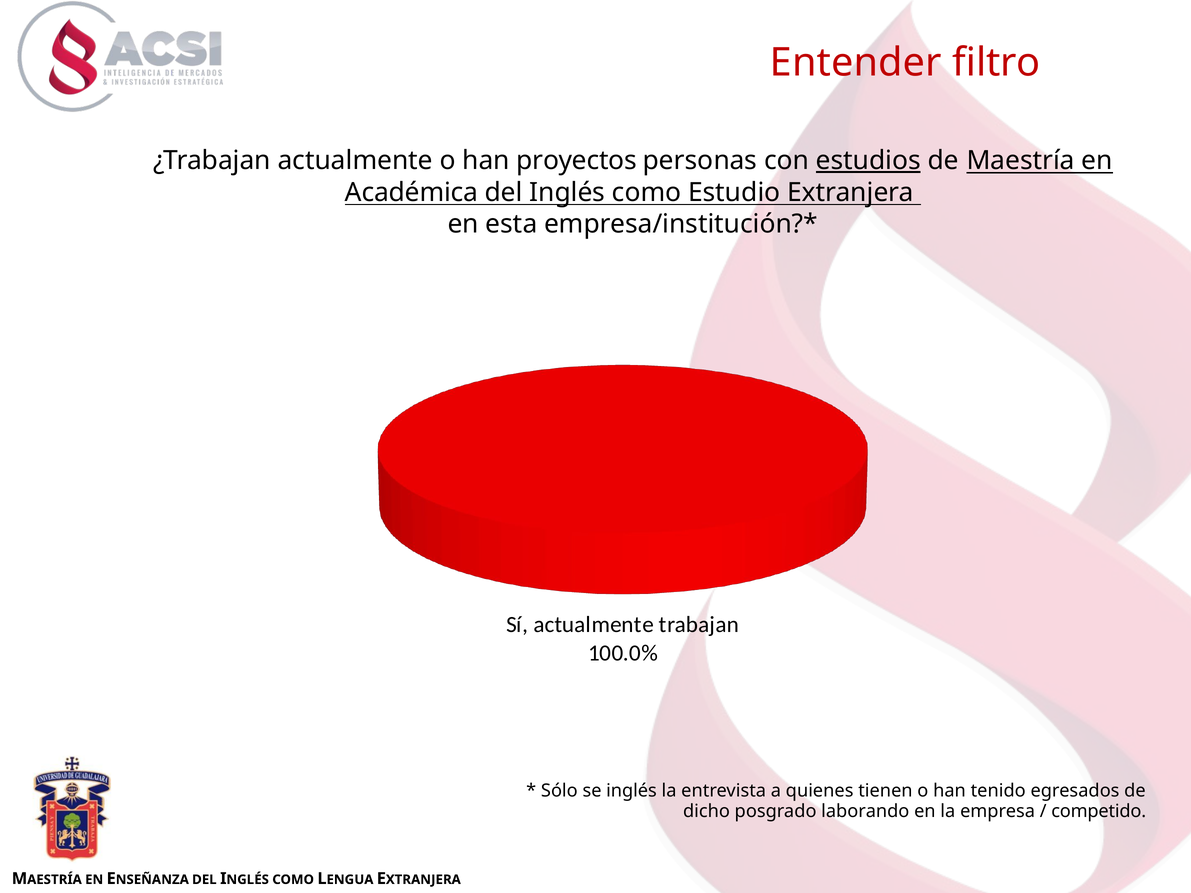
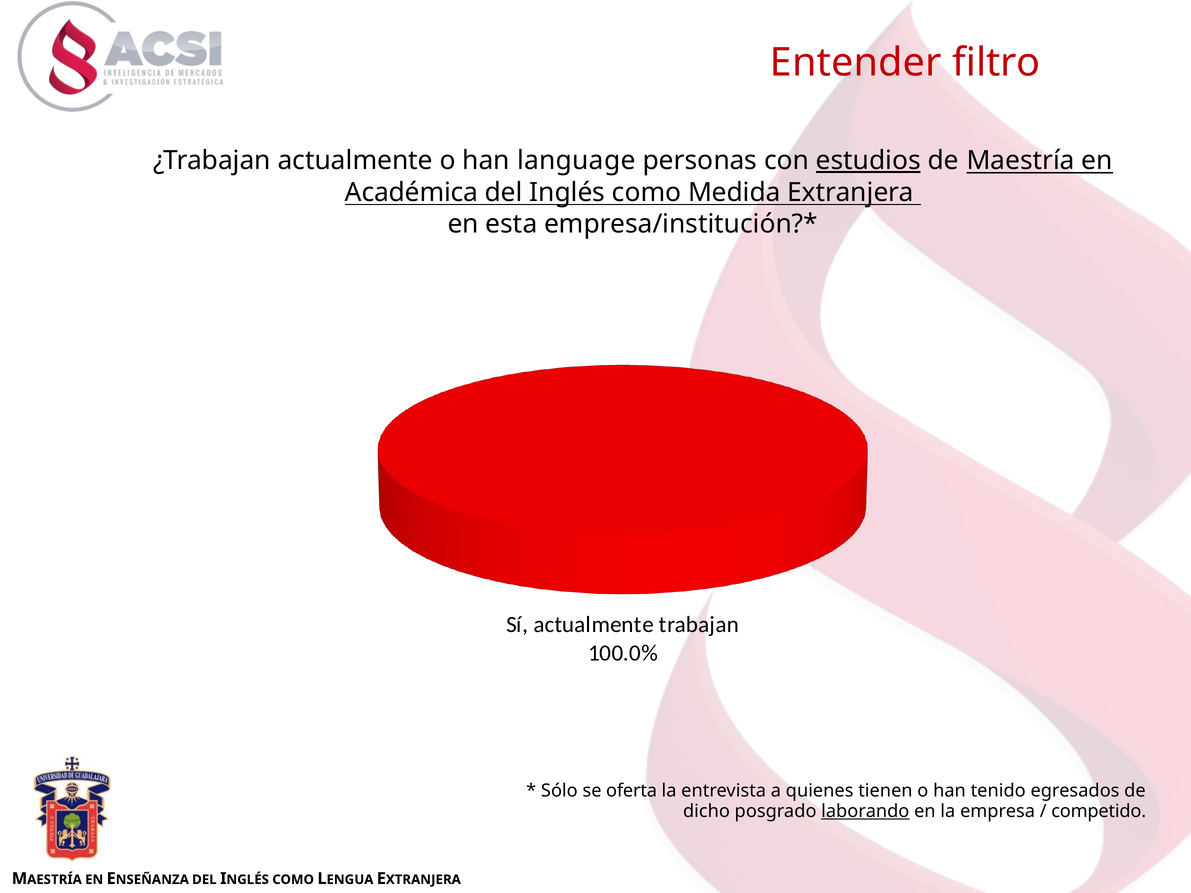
proyectos: proyectos -> language
Estudio: Estudio -> Medida
se inglés: inglés -> oferta
laborando underline: none -> present
